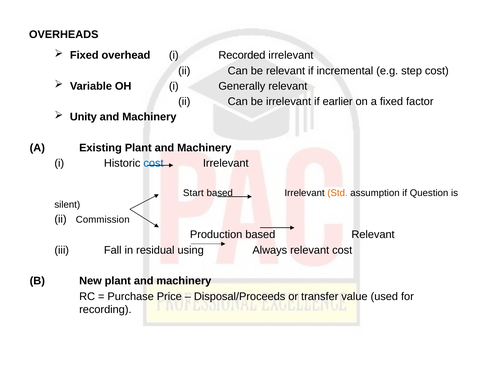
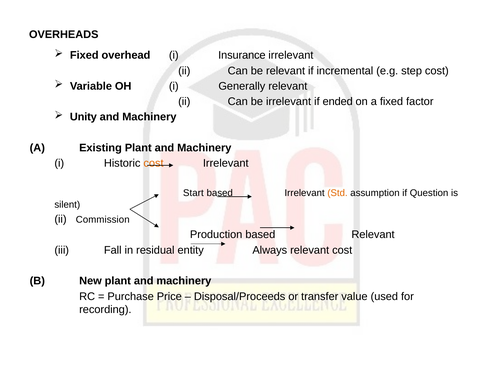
Recorded: Recorded -> Insurance
earlier: earlier -> ended
cost at (154, 163) colour: blue -> orange
using: using -> entity
